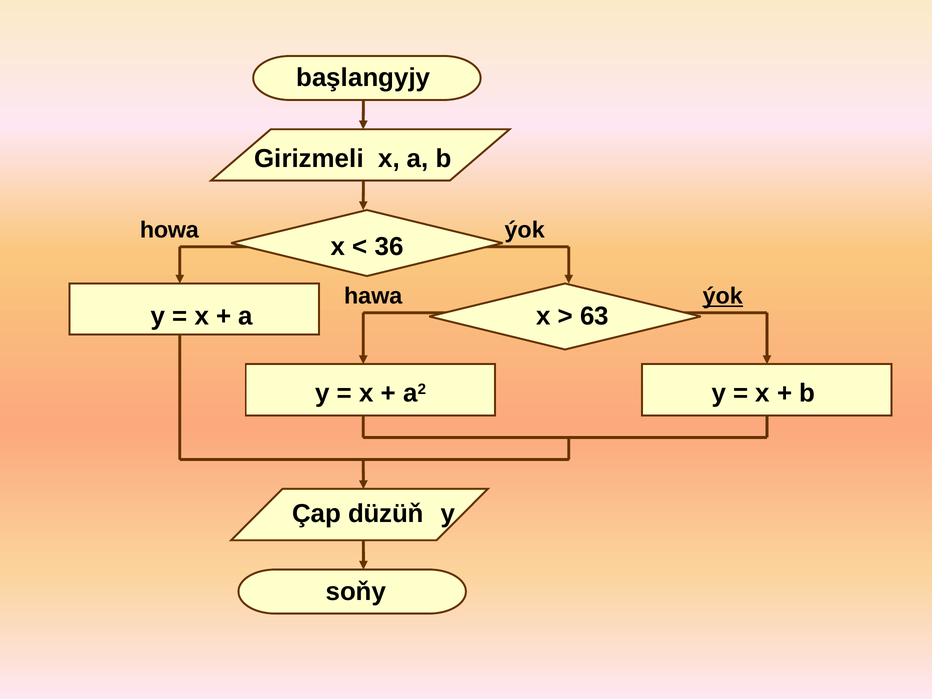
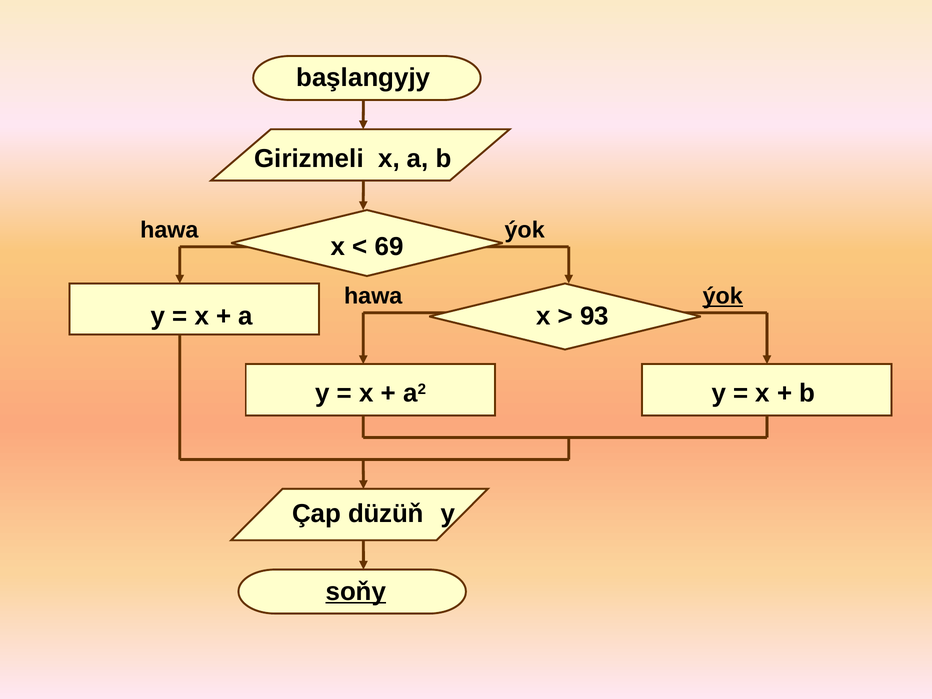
howa: howa -> hаwa
36: 36 -> 69
63: 63 -> 93
soňy underline: none -> present
